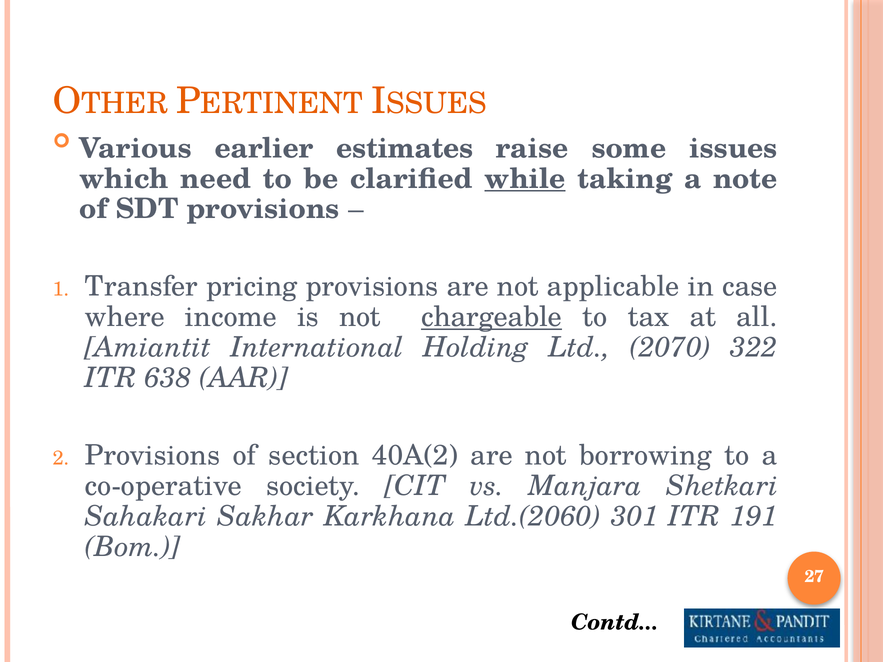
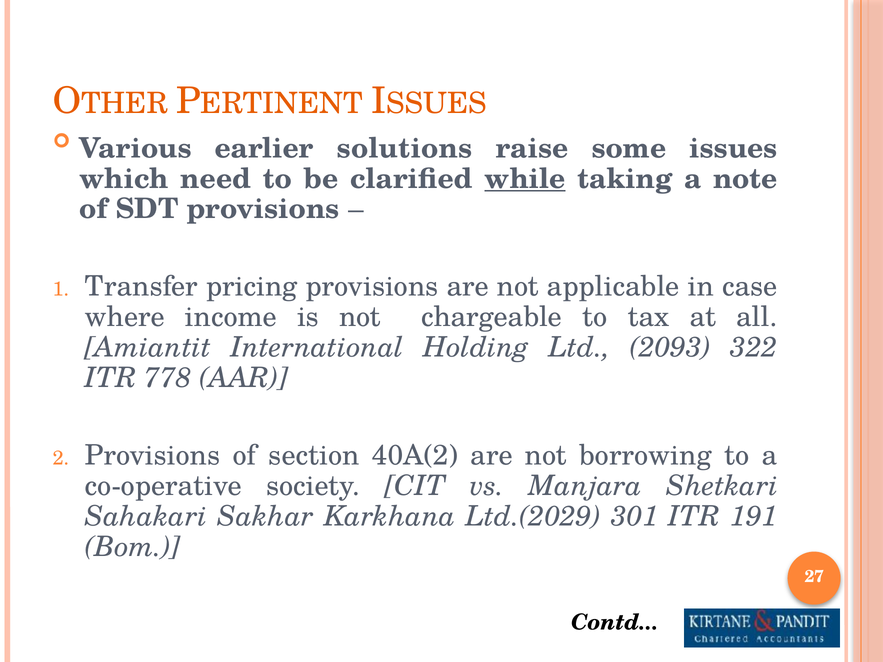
estimates: estimates -> solutions
chargeable underline: present -> none
2070: 2070 -> 2093
638: 638 -> 778
Ltd.(2060: Ltd.(2060 -> Ltd.(2029
